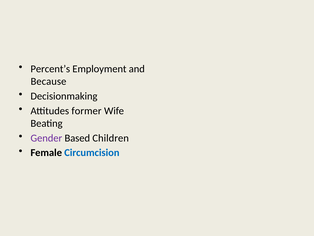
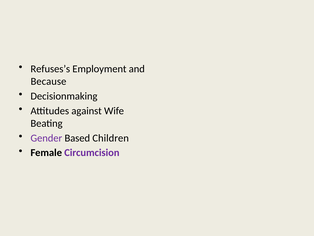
Percent’s: Percent’s -> Refuses’s
former: former -> against
Circumcision colour: blue -> purple
